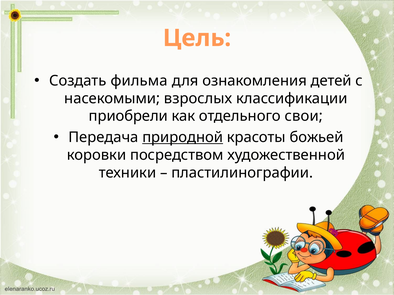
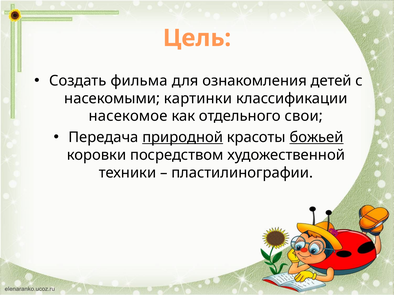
взрослых: взрослых -> картинки
приобрели: приобрели -> насекомое
божьей underline: none -> present
